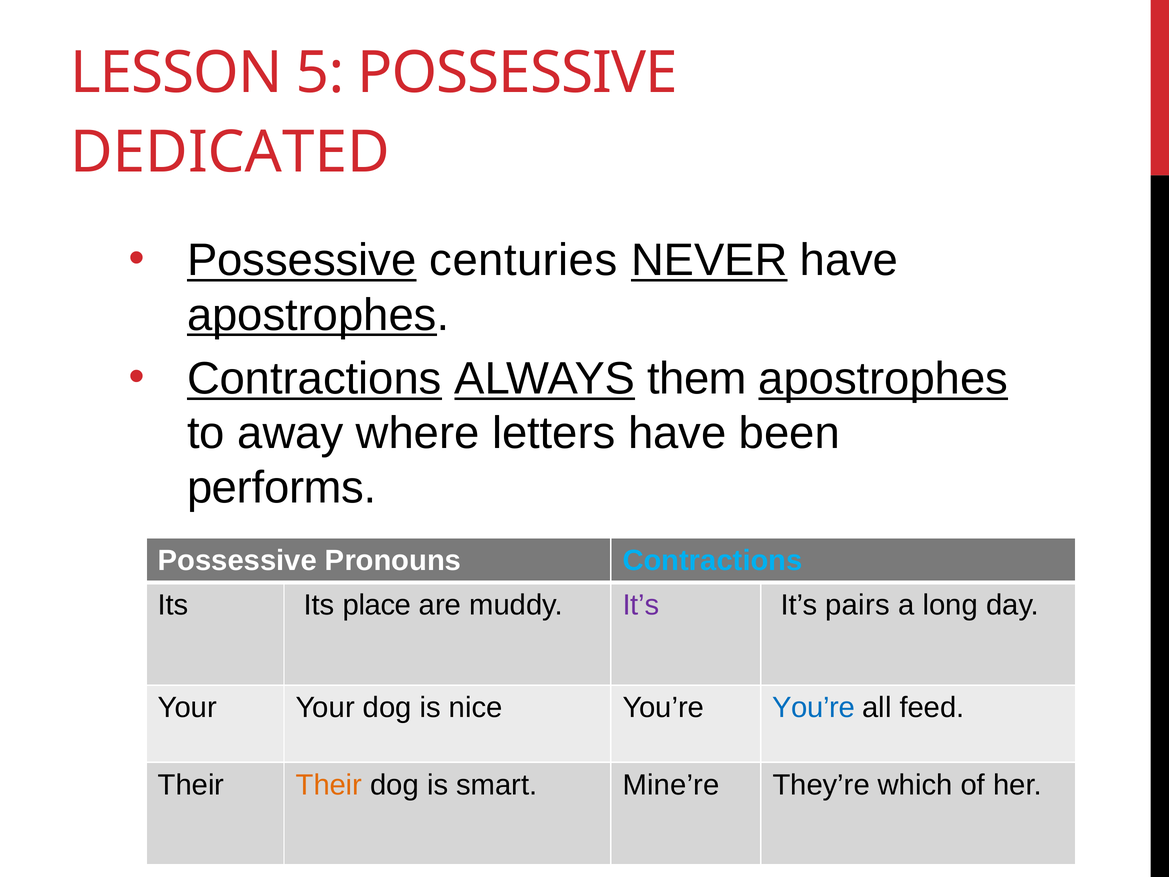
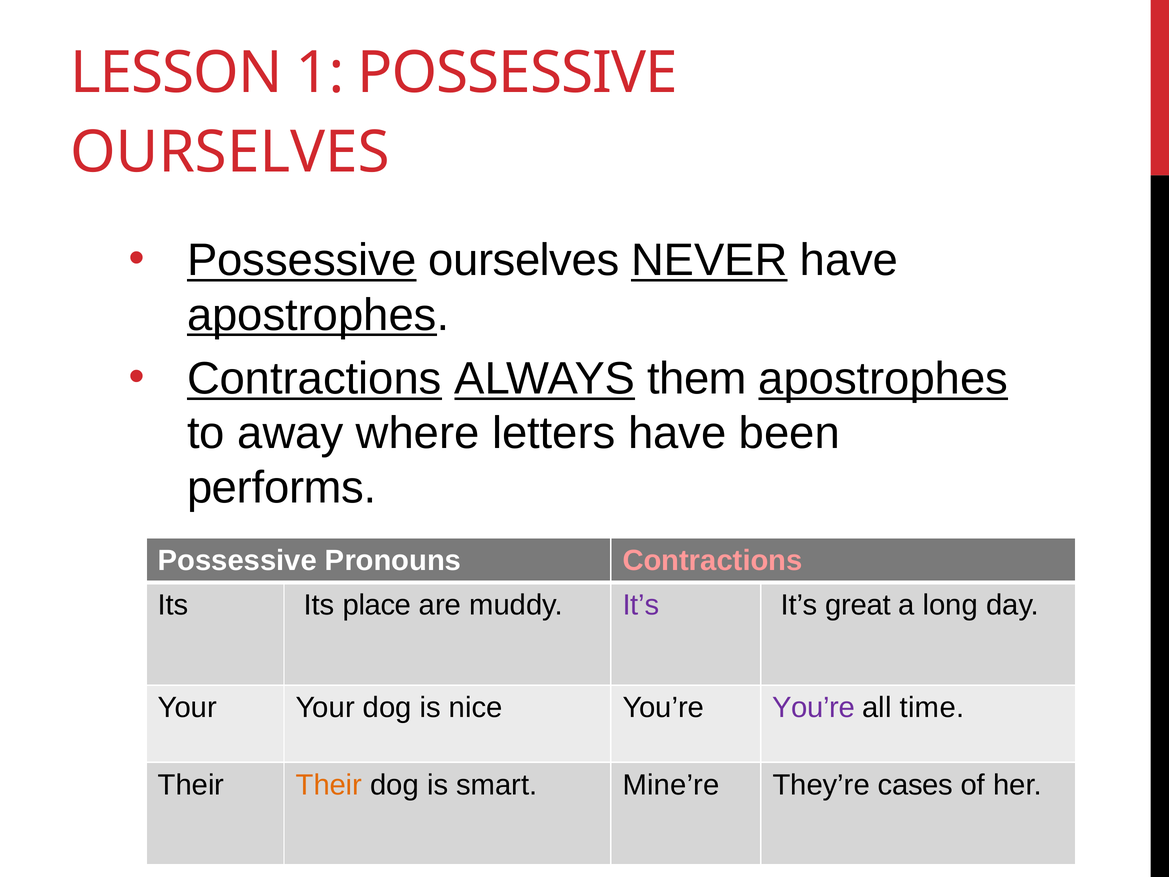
5: 5 -> 1
DEDICATED at (230, 153): DEDICATED -> OURSELVES
centuries at (523, 260): centuries -> ourselves
Contractions at (712, 561) colour: light blue -> pink
pairs: pairs -> great
You’re at (814, 708) colour: blue -> purple
feed: feed -> time
which: which -> cases
